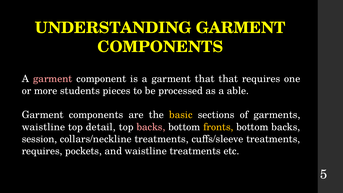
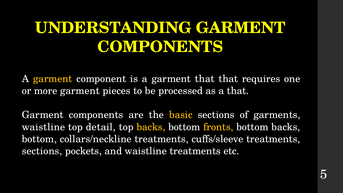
garment at (53, 79) colour: pink -> yellow
more students: students -> garment
a able: able -> that
backs at (151, 127) colour: pink -> yellow
session at (39, 139): session -> bottom
requires at (42, 151): requires -> sections
